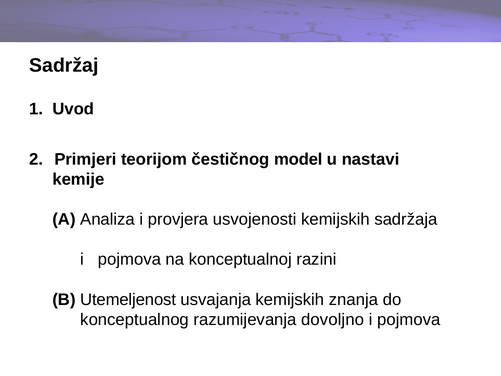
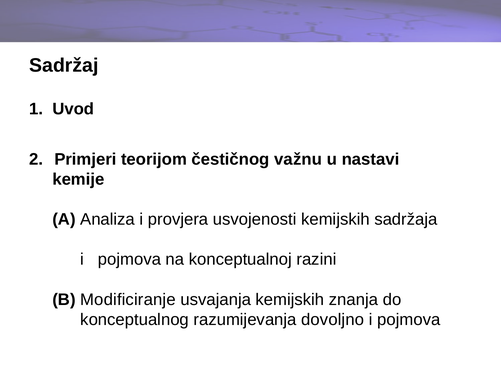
model: model -> važnu
Utemeljenost: Utemeljenost -> Modificiranje
